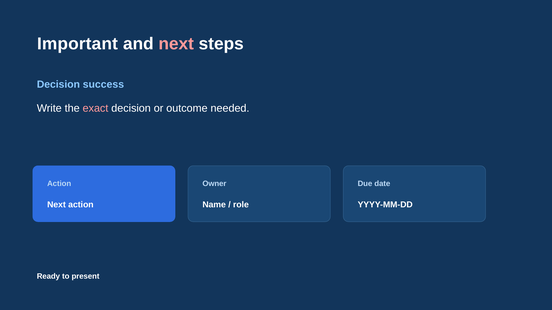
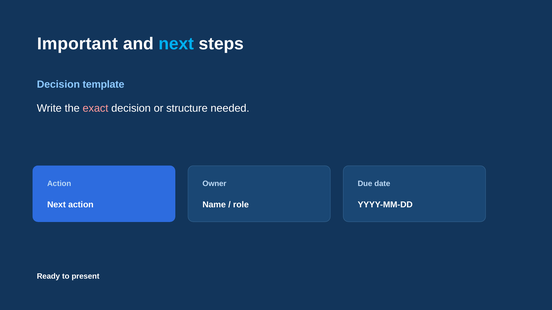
next at (176, 44) colour: pink -> light blue
success: success -> template
outcome: outcome -> structure
